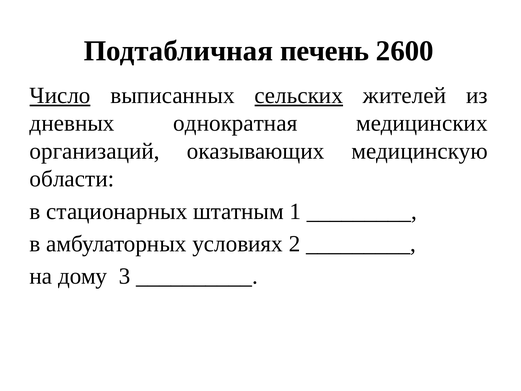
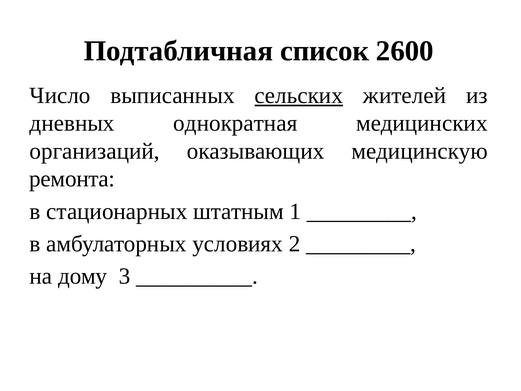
печень: печень -> список
Число underline: present -> none
области: области -> ремонта
